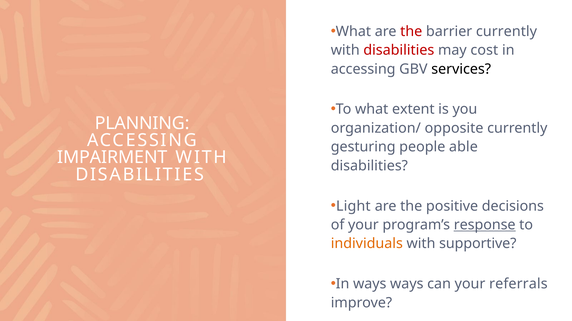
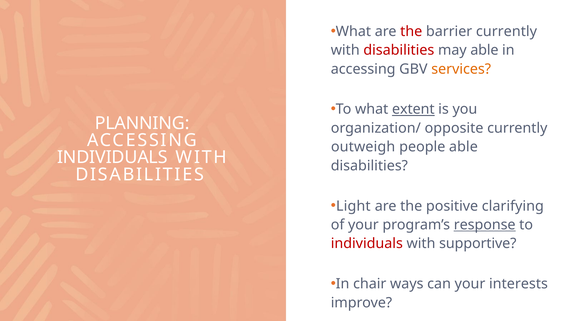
may cost: cost -> able
services colour: black -> orange
extent underline: none -> present
gesturing: gesturing -> outweigh
IMPAIRMENT at (112, 158): IMPAIRMENT -> INDIVIDUALS
decisions: decisions -> clarifying
individuals at (367, 244) colour: orange -> red
In ways: ways -> chair
referrals: referrals -> interests
